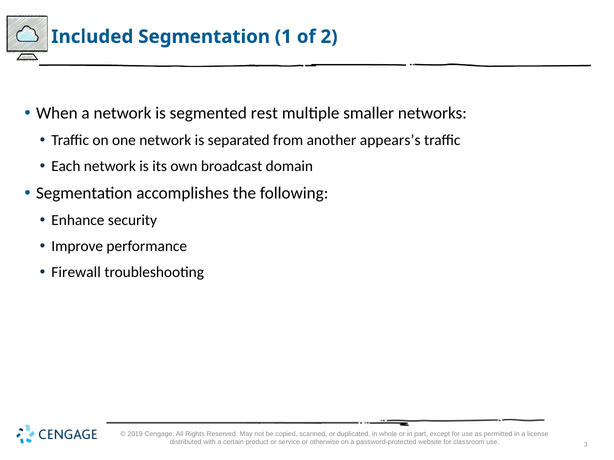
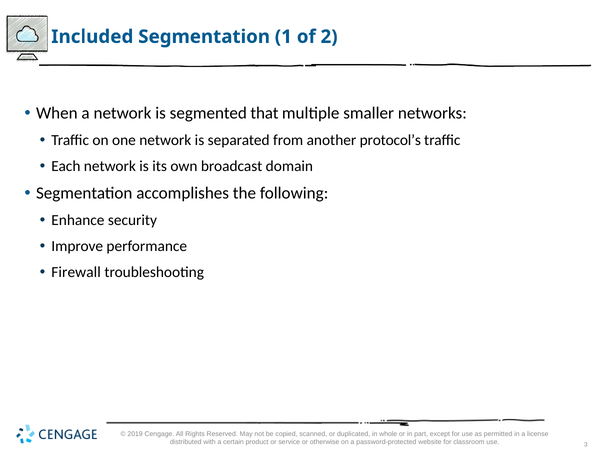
rest: rest -> that
appears’s: appears’s -> protocol’s
